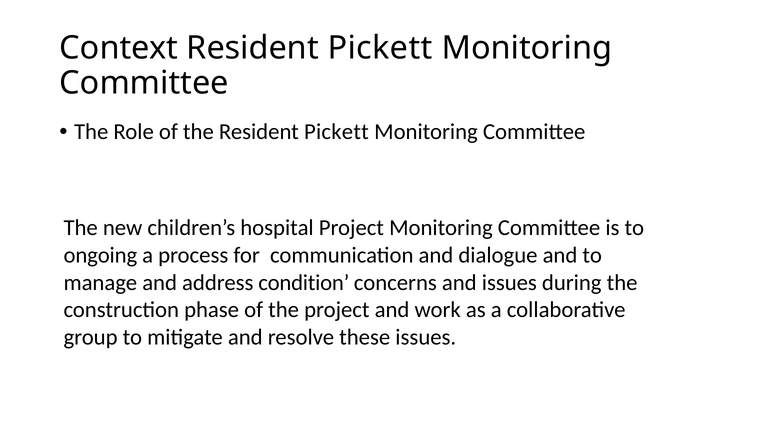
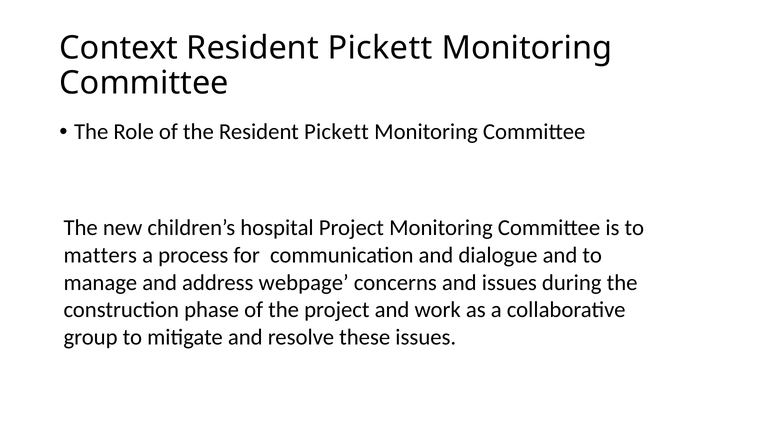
ongoing: ongoing -> matters
condition: condition -> webpage
